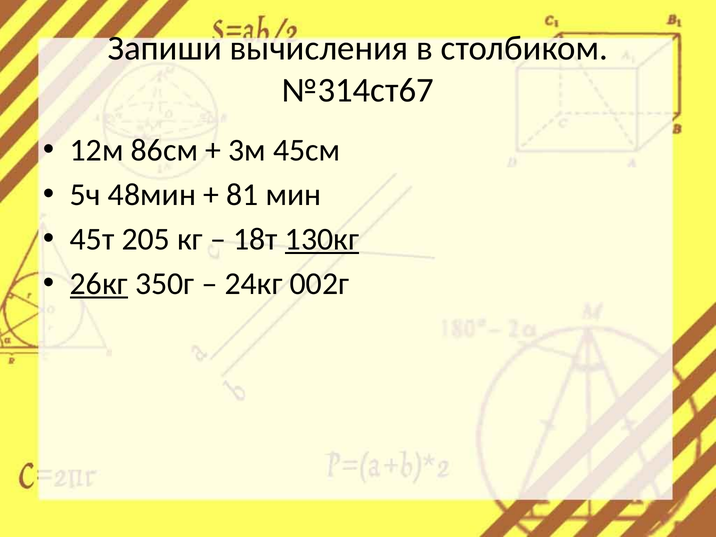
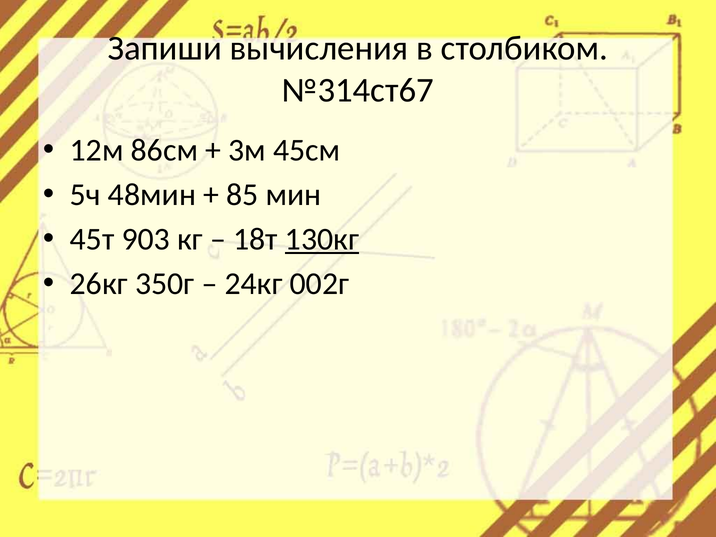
81: 81 -> 85
205: 205 -> 903
26кг underline: present -> none
